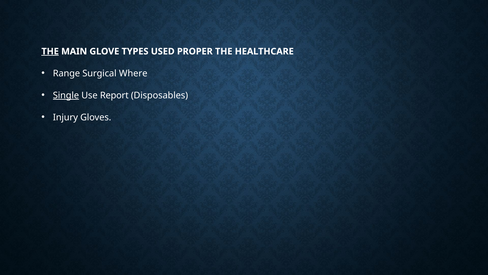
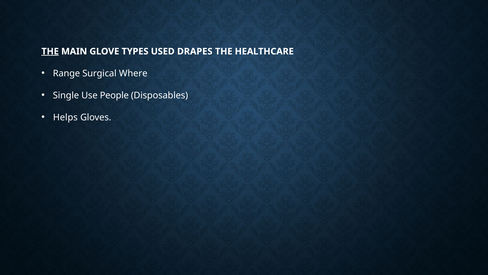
PROPER: PROPER -> DRAPES
Single underline: present -> none
Report: Report -> People
Injury: Injury -> Helps
